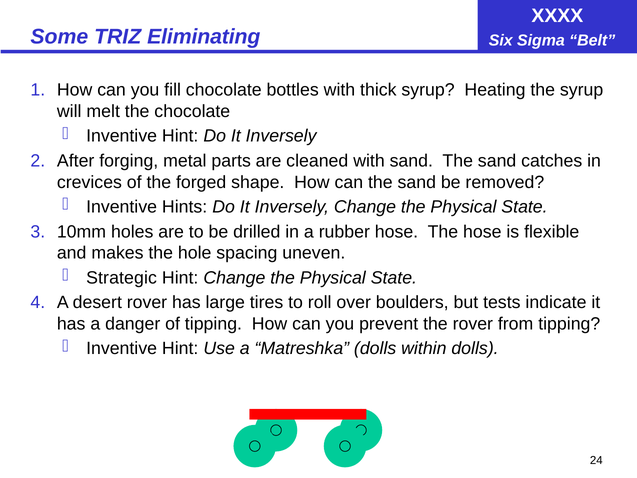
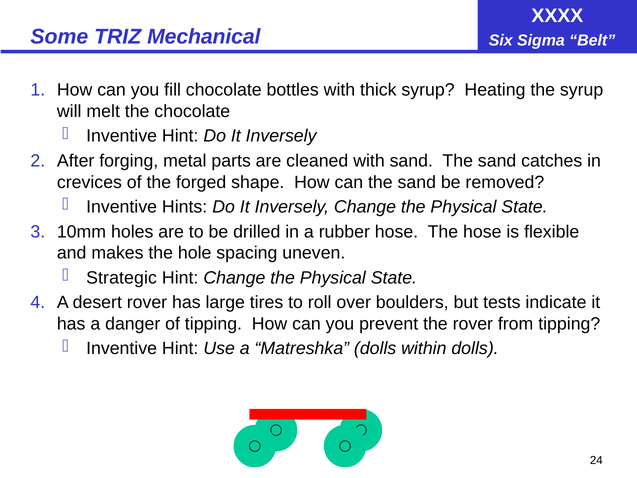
Eliminating: Eliminating -> Mechanical
